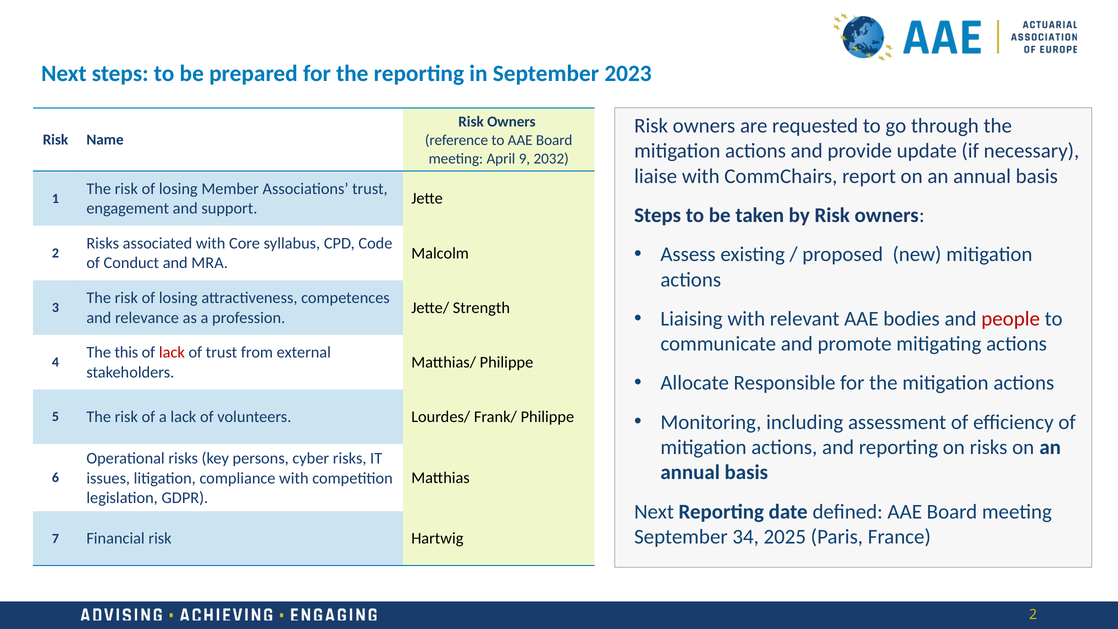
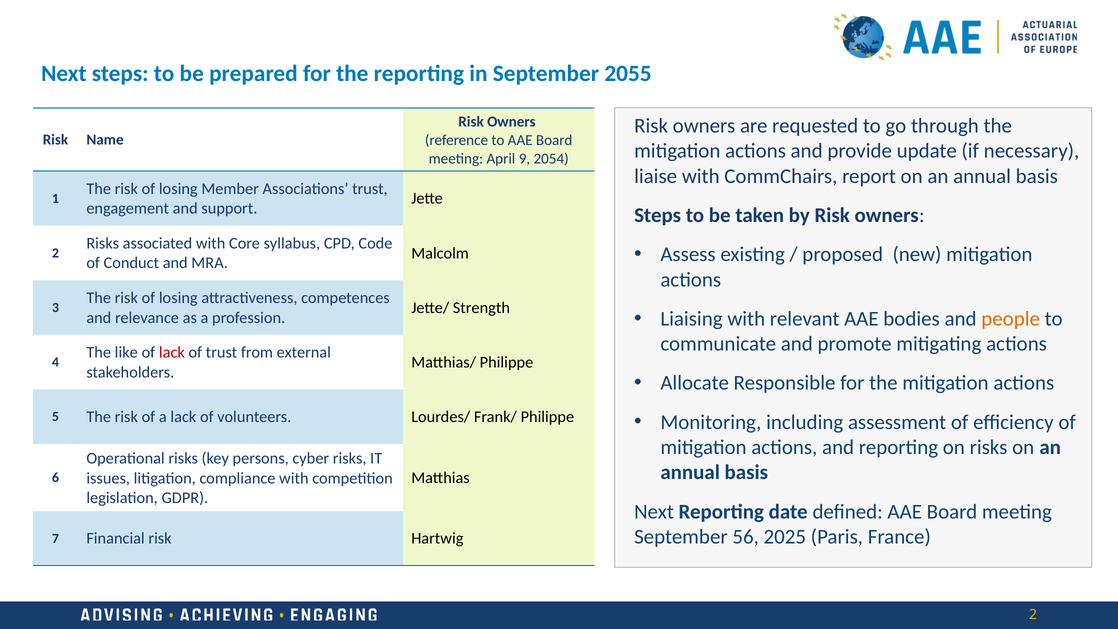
2023: 2023 -> 2055
2032: 2032 -> 2054
people colour: red -> orange
this: this -> like
34: 34 -> 56
